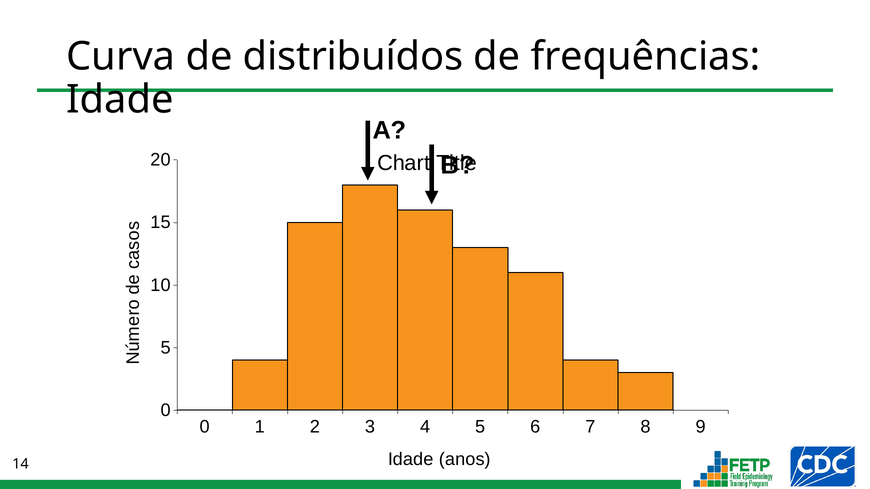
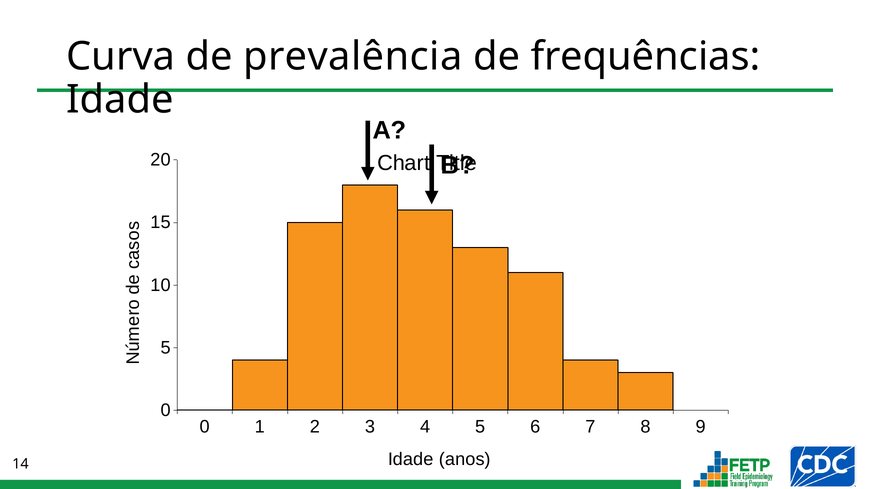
distribuídos: distribuídos -> prevalência
